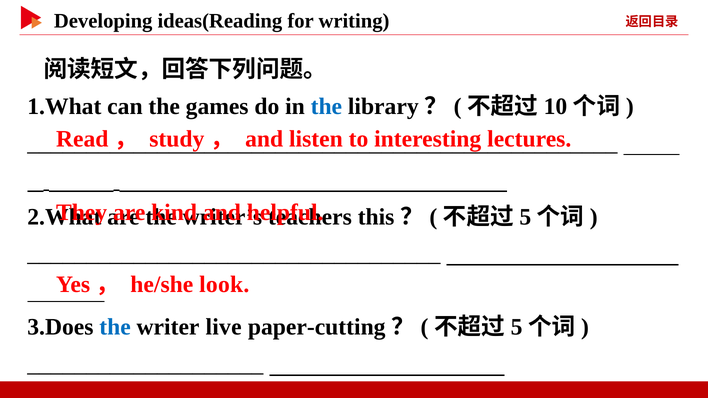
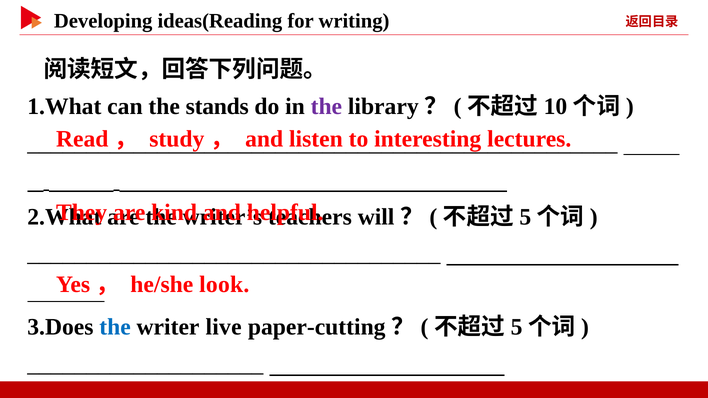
games: games -> stands
the at (326, 106) colour: blue -> purple
this: this -> will
